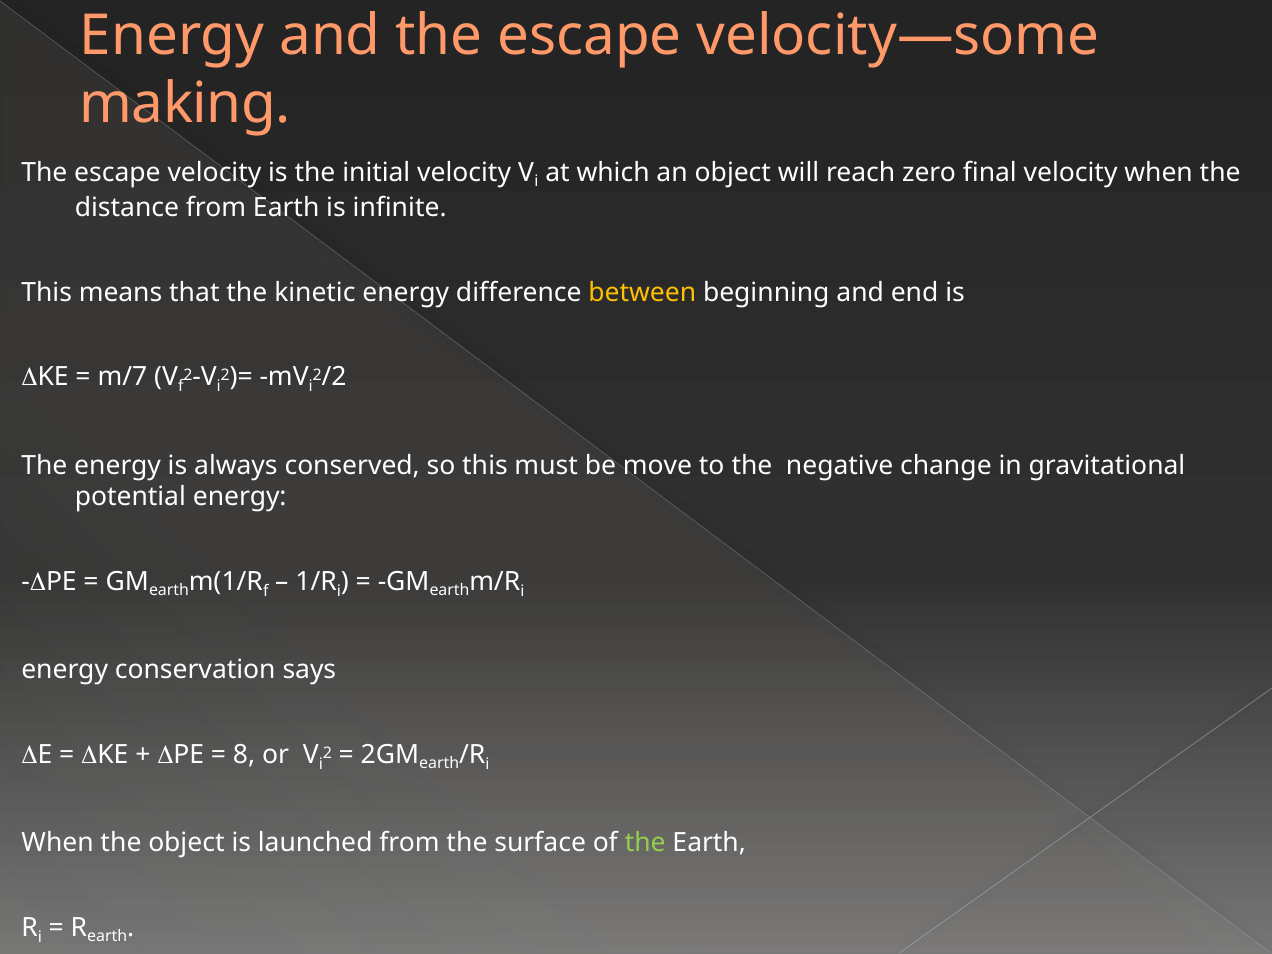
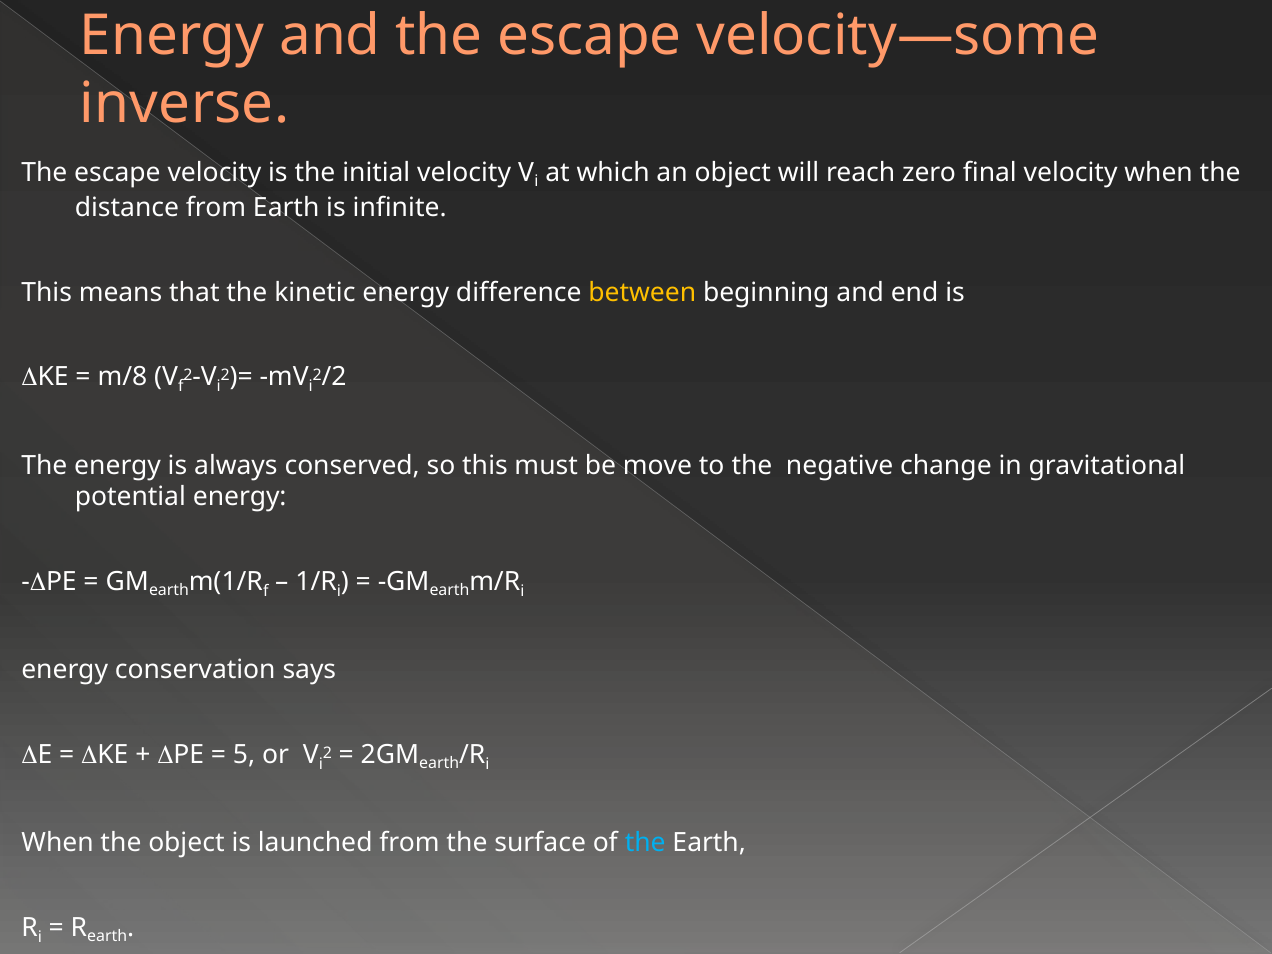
making: making -> inverse
m/7: m/7 -> m/8
8: 8 -> 5
the at (645, 843) colour: light green -> light blue
